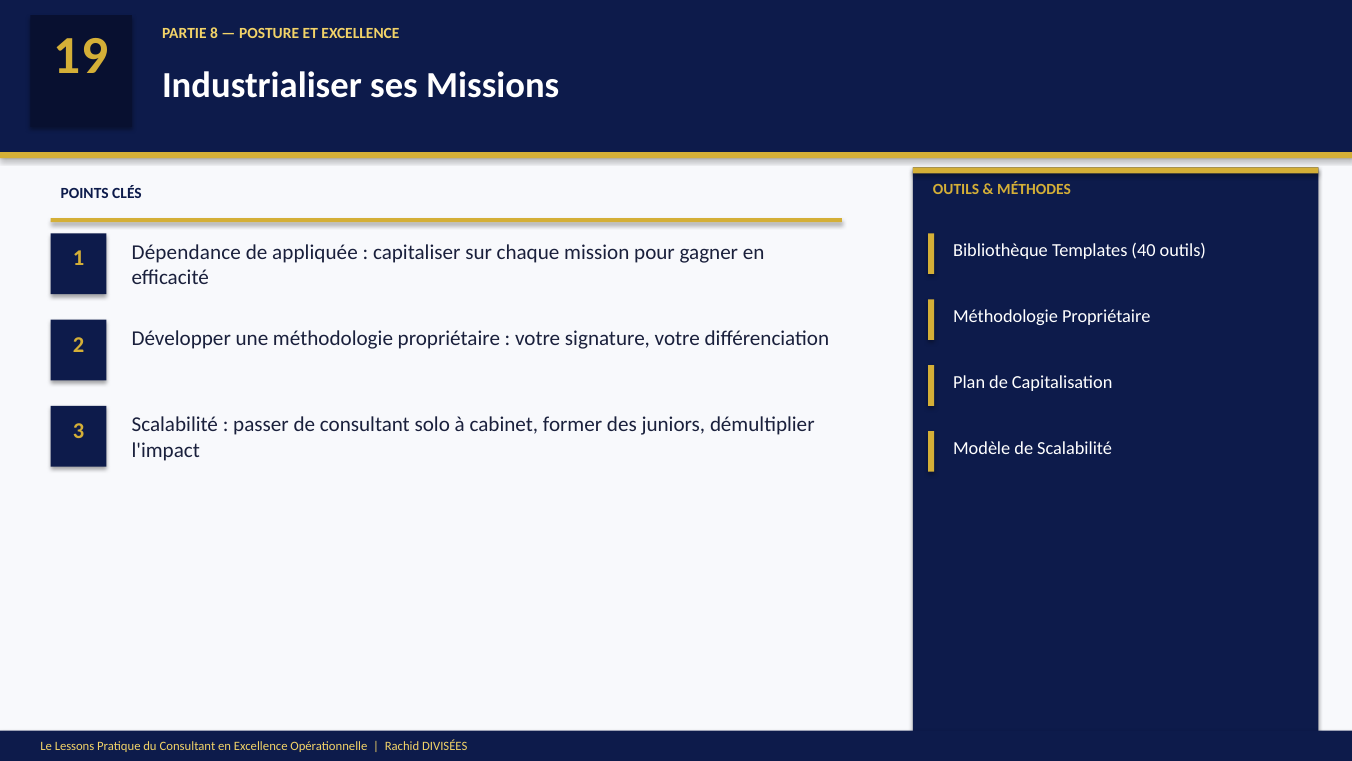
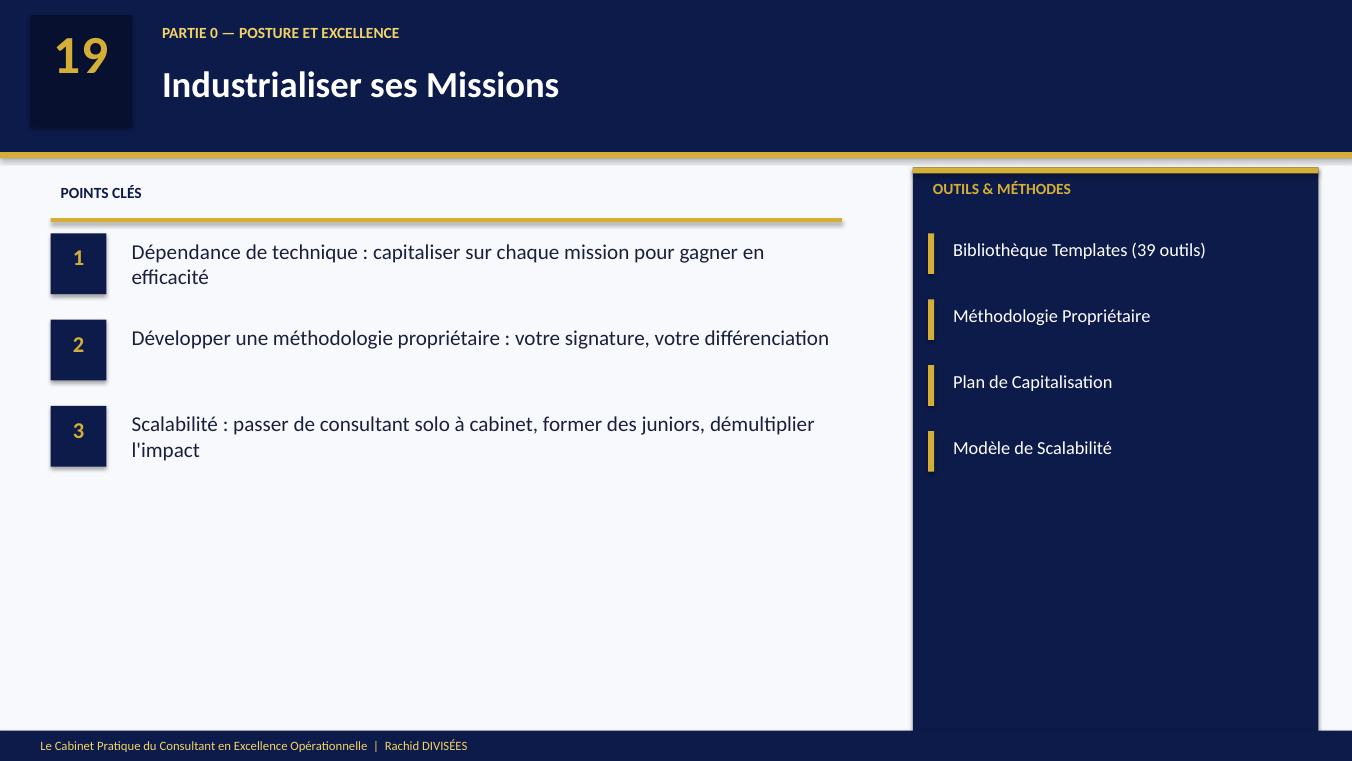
8: 8 -> 0
40: 40 -> 39
appliquée: appliquée -> technique
Le Lessons: Lessons -> Cabinet
